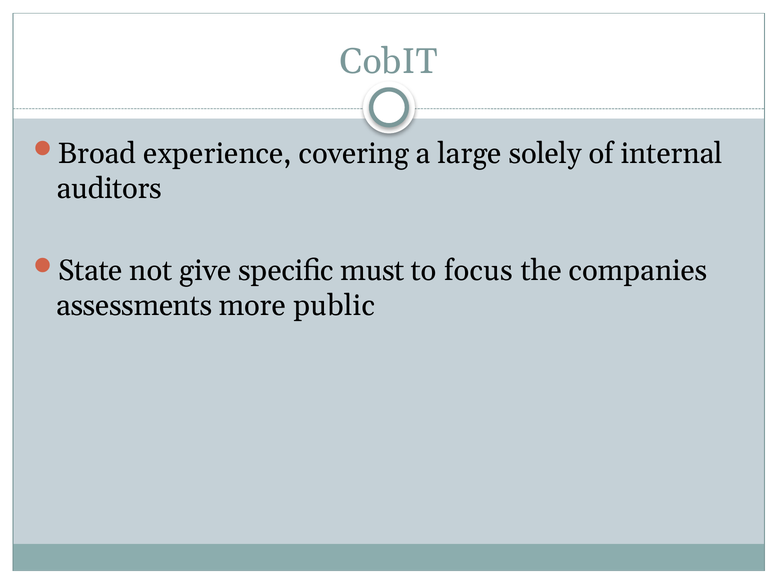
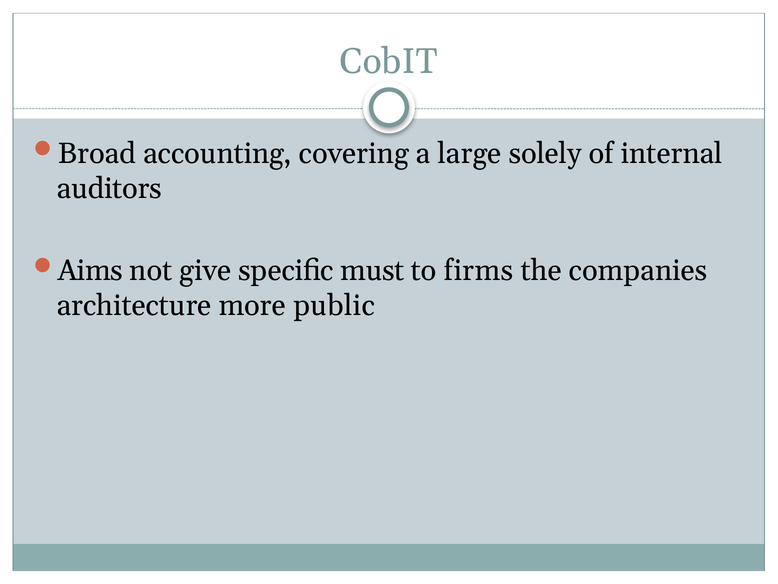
experience: experience -> accounting
State: State -> Aims
focus: focus -> firms
assessments: assessments -> architecture
